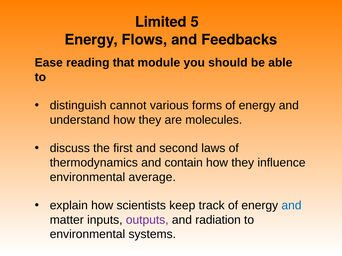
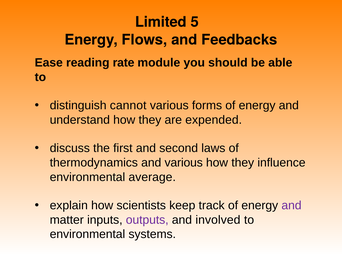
that: that -> rate
molecules: molecules -> expended
and contain: contain -> various
and at (291, 206) colour: blue -> purple
radiation: radiation -> involved
